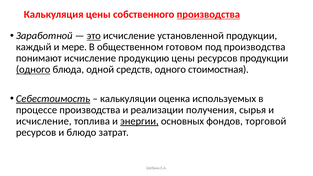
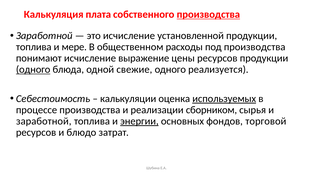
Калькуляция цены: цены -> плата
это underline: present -> none
каждый at (34, 47): каждый -> топлива
готовом: готовом -> расходы
продукцию: продукцию -> выражение
средств: средств -> свежие
стоимостная: стоимостная -> реализуется
Себестоимость underline: present -> none
используемых underline: none -> present
получения: получения -> сборником
исчисление at (44, 121): исчисление -> заработной
